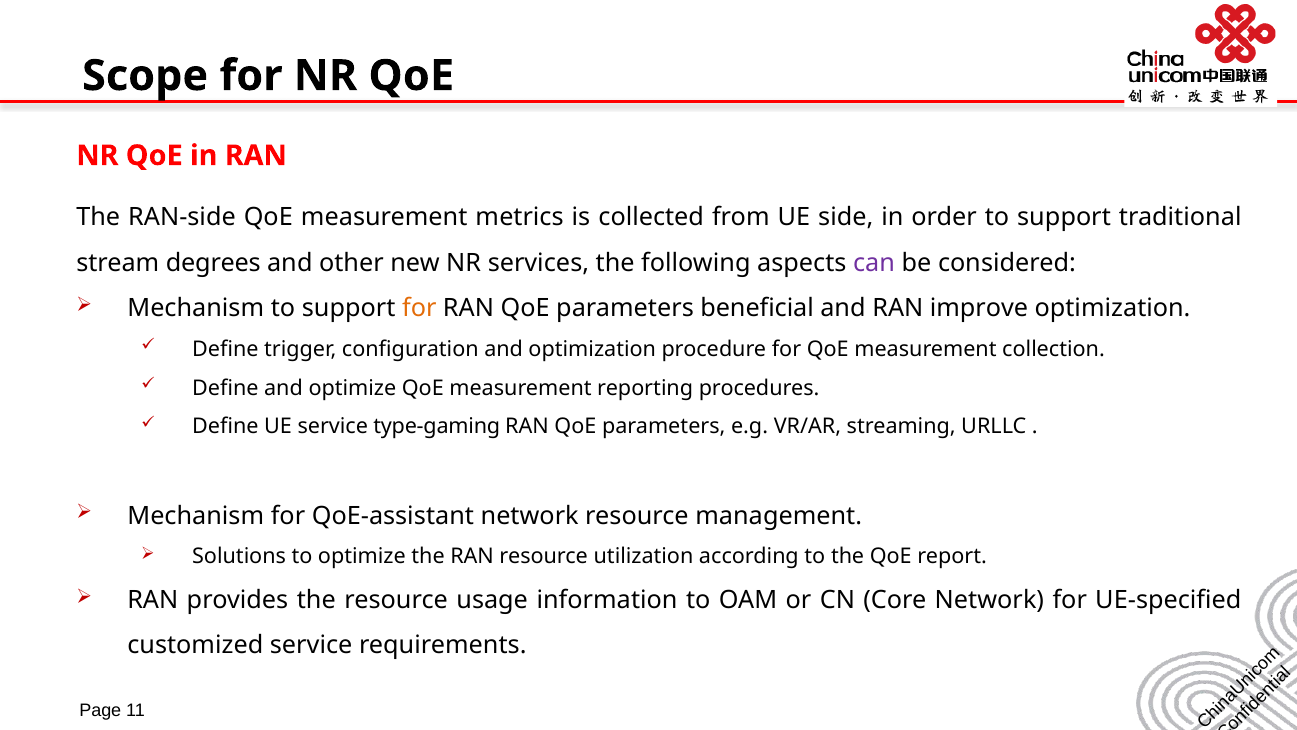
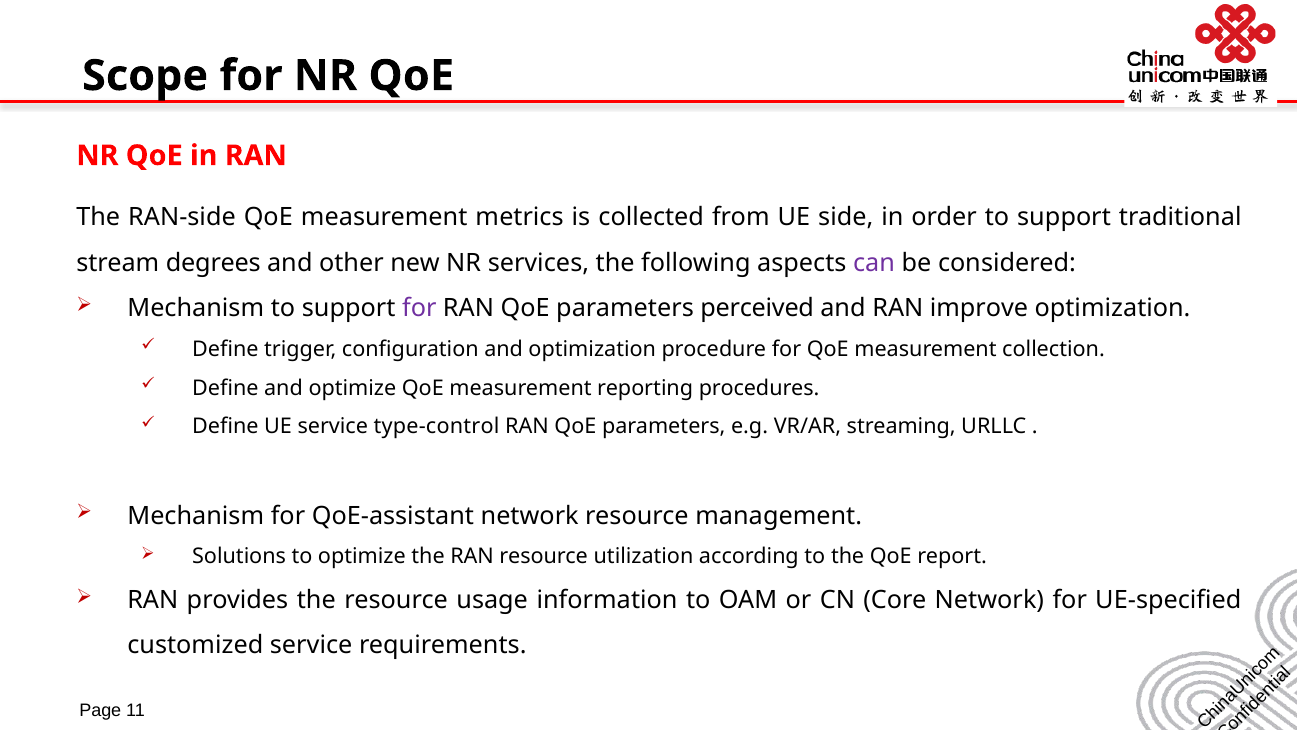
for at (419, 308) colour: orange -> purple
beneficial: beneficial -> perceived
type-gaming: type-gaming -> type-control
